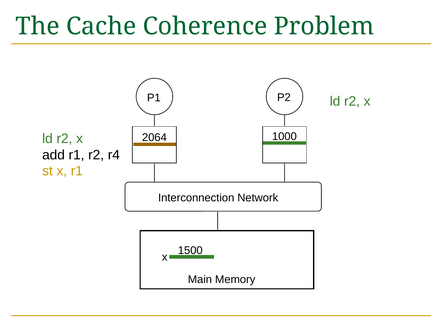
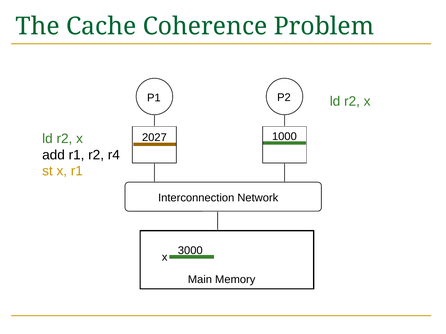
2064: 2064 -> 2027
1500: 1500 -> 3000
